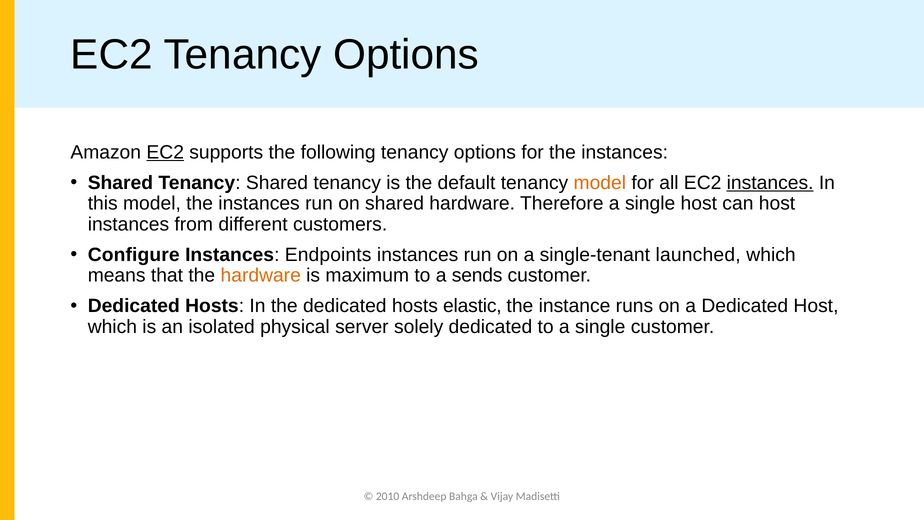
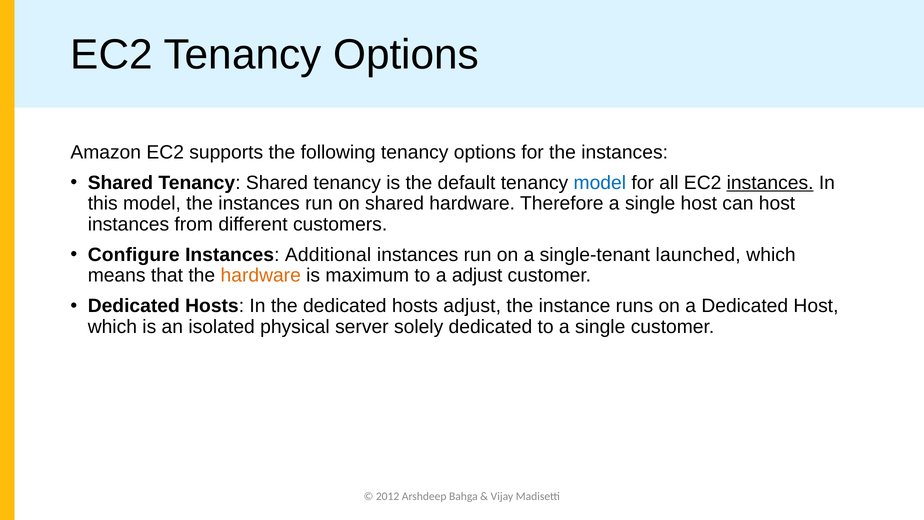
EC2 at (165, 152) underline: present -> none
model at (600, 183) colour: orange -> blue
Endpoints: Endpoints -> Additional
a sends: sends -> adjust
hosts elastic: elastic -> adjust
2010: 2010 -> 2012
